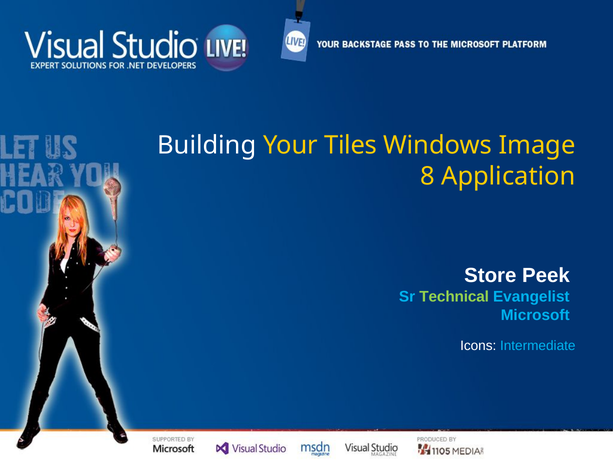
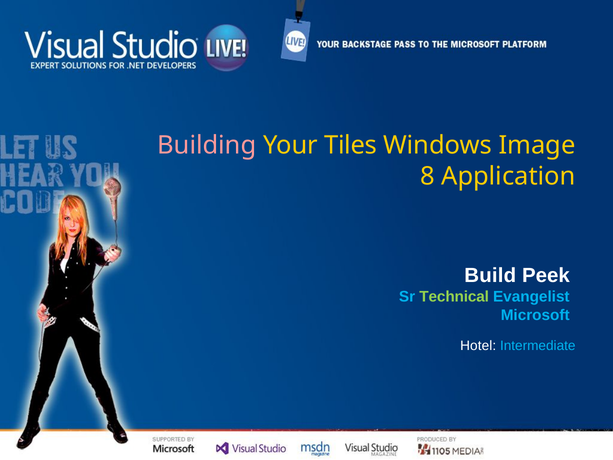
Building colour: white -> pink
Store: Store -> Build
Icons: Icons -> Hotel
